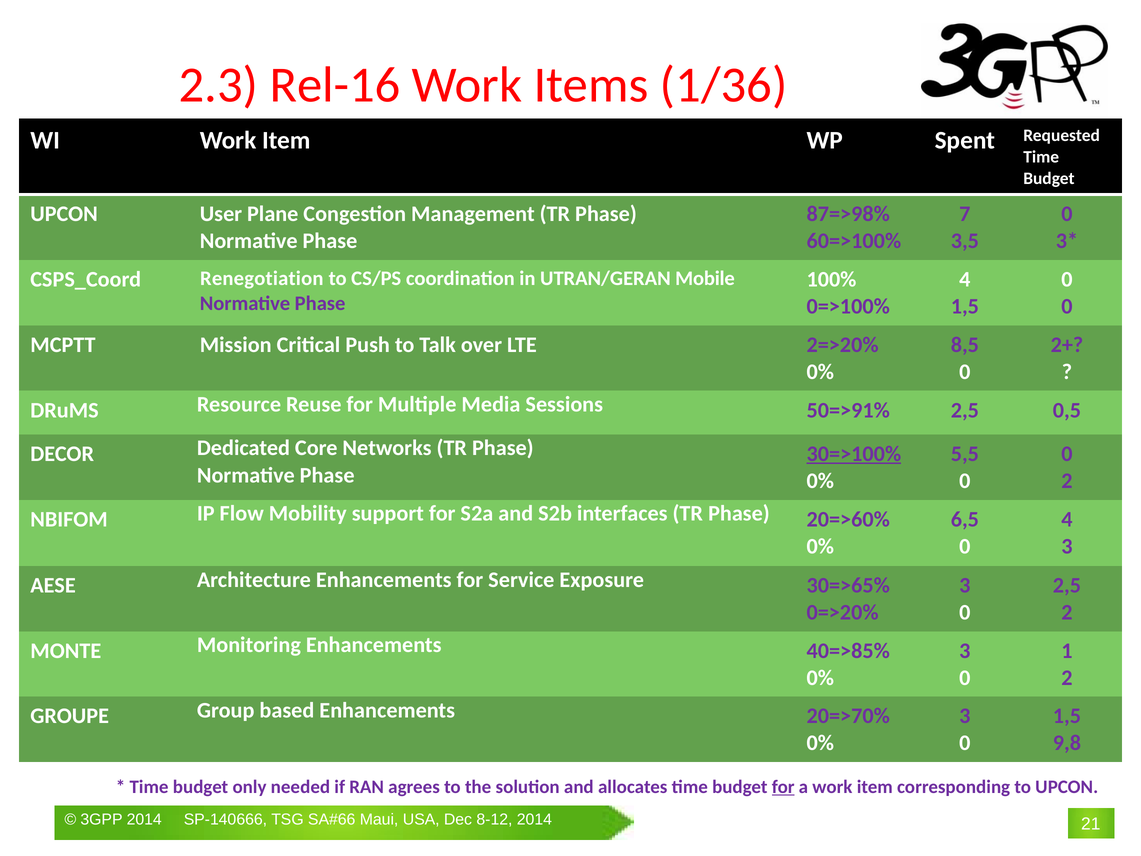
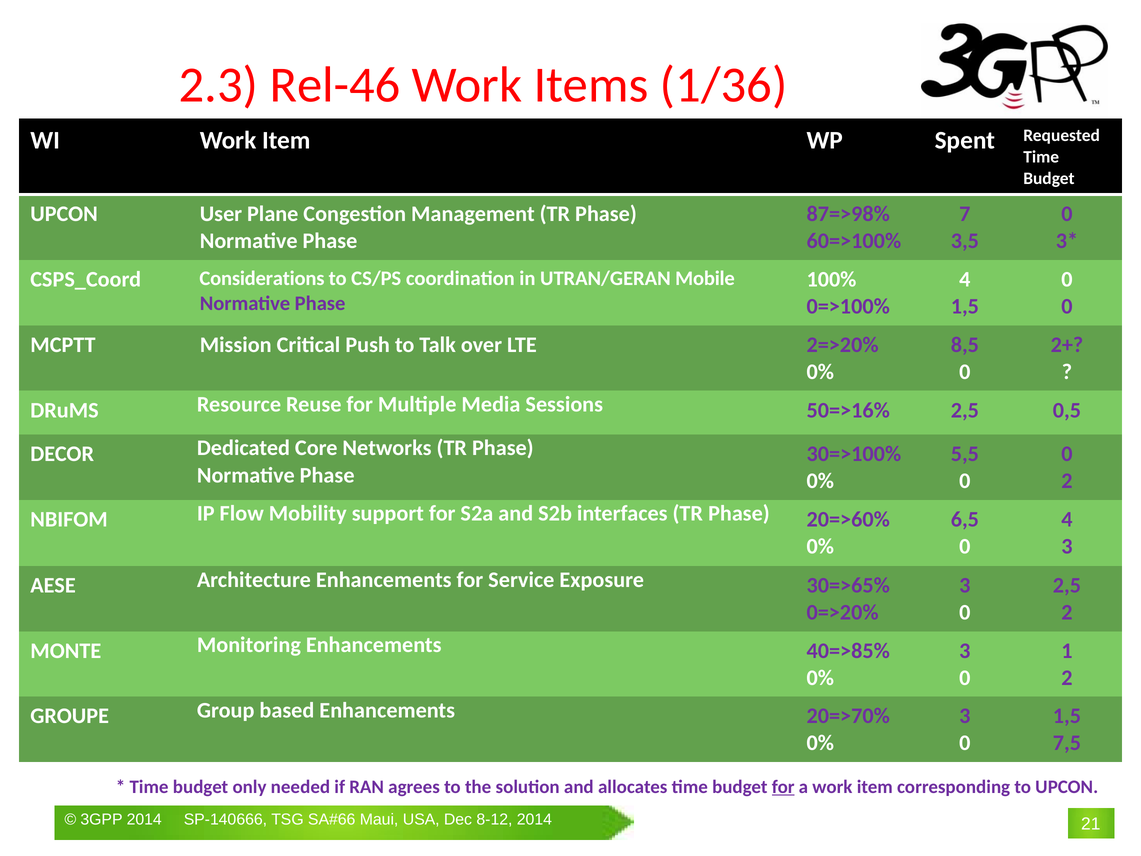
Rel-16: Rel-16 -> Rel-46
Renegotiation: Renegotiation -> Considerations
50=>91%: 50=>91% -> 50=>16%
30=>100% underline: present -> none
9,8: 9,8 -> 7,5
